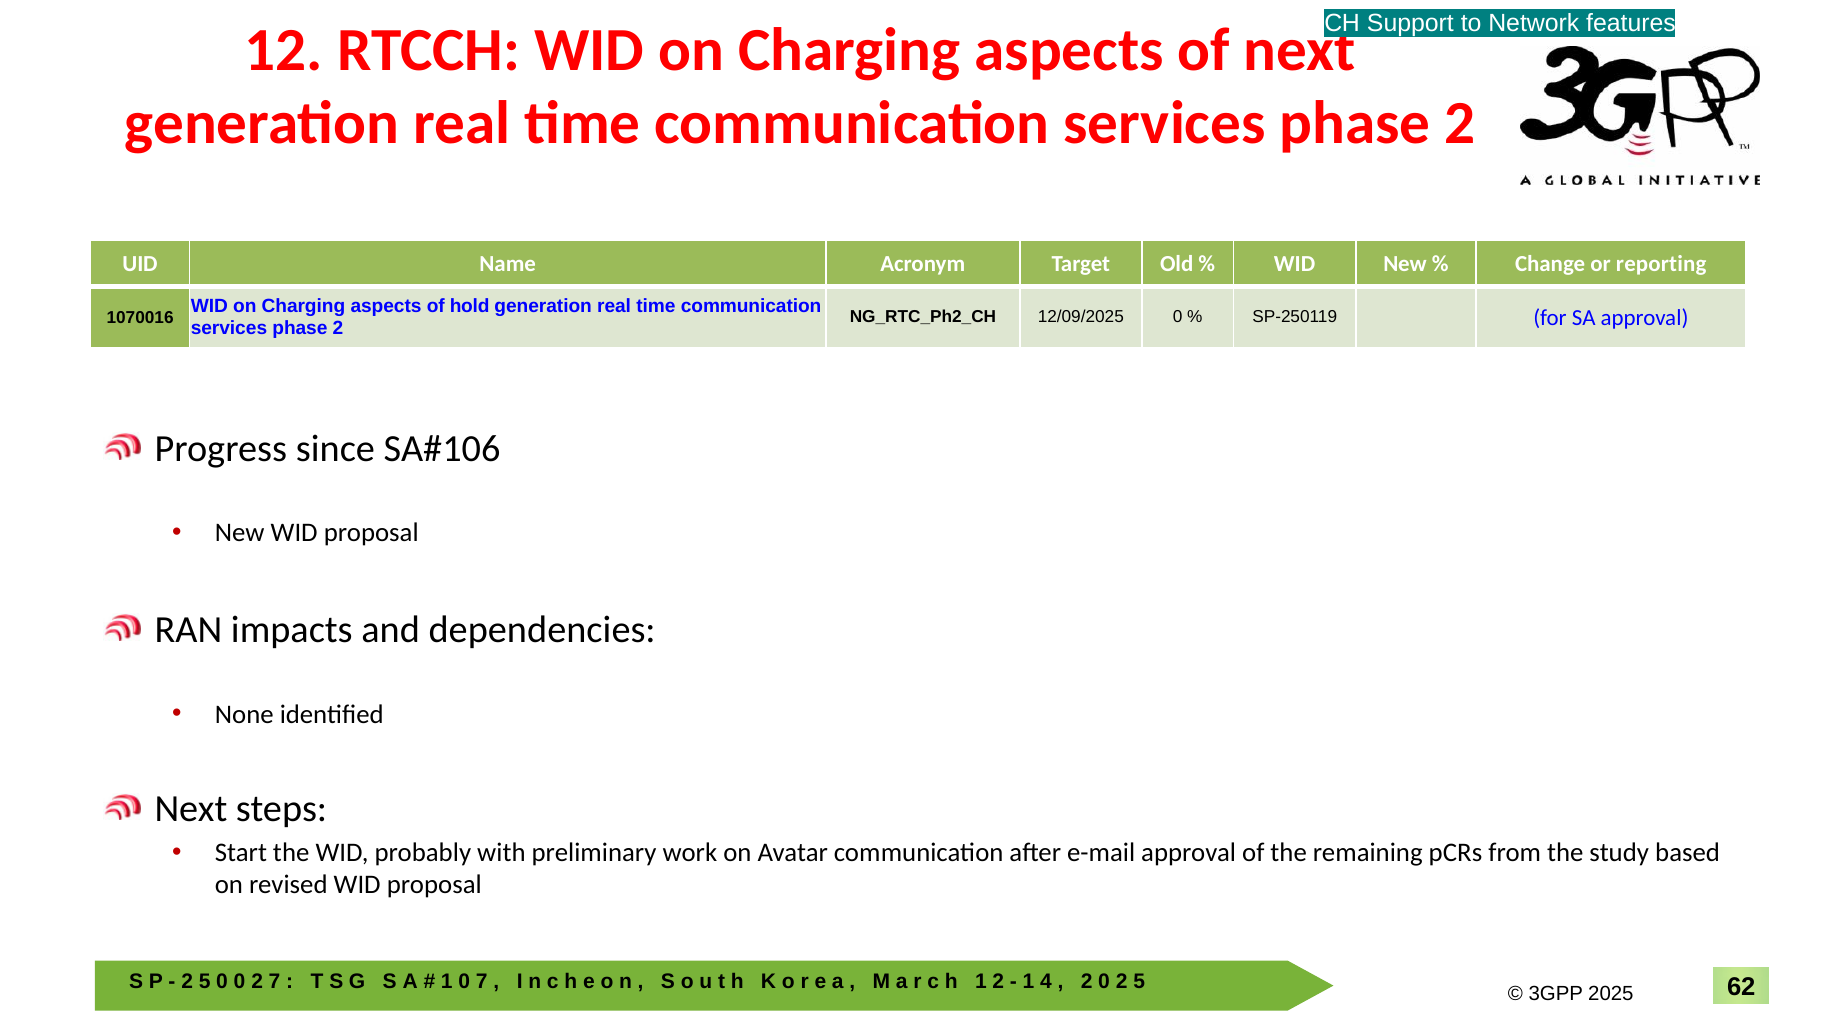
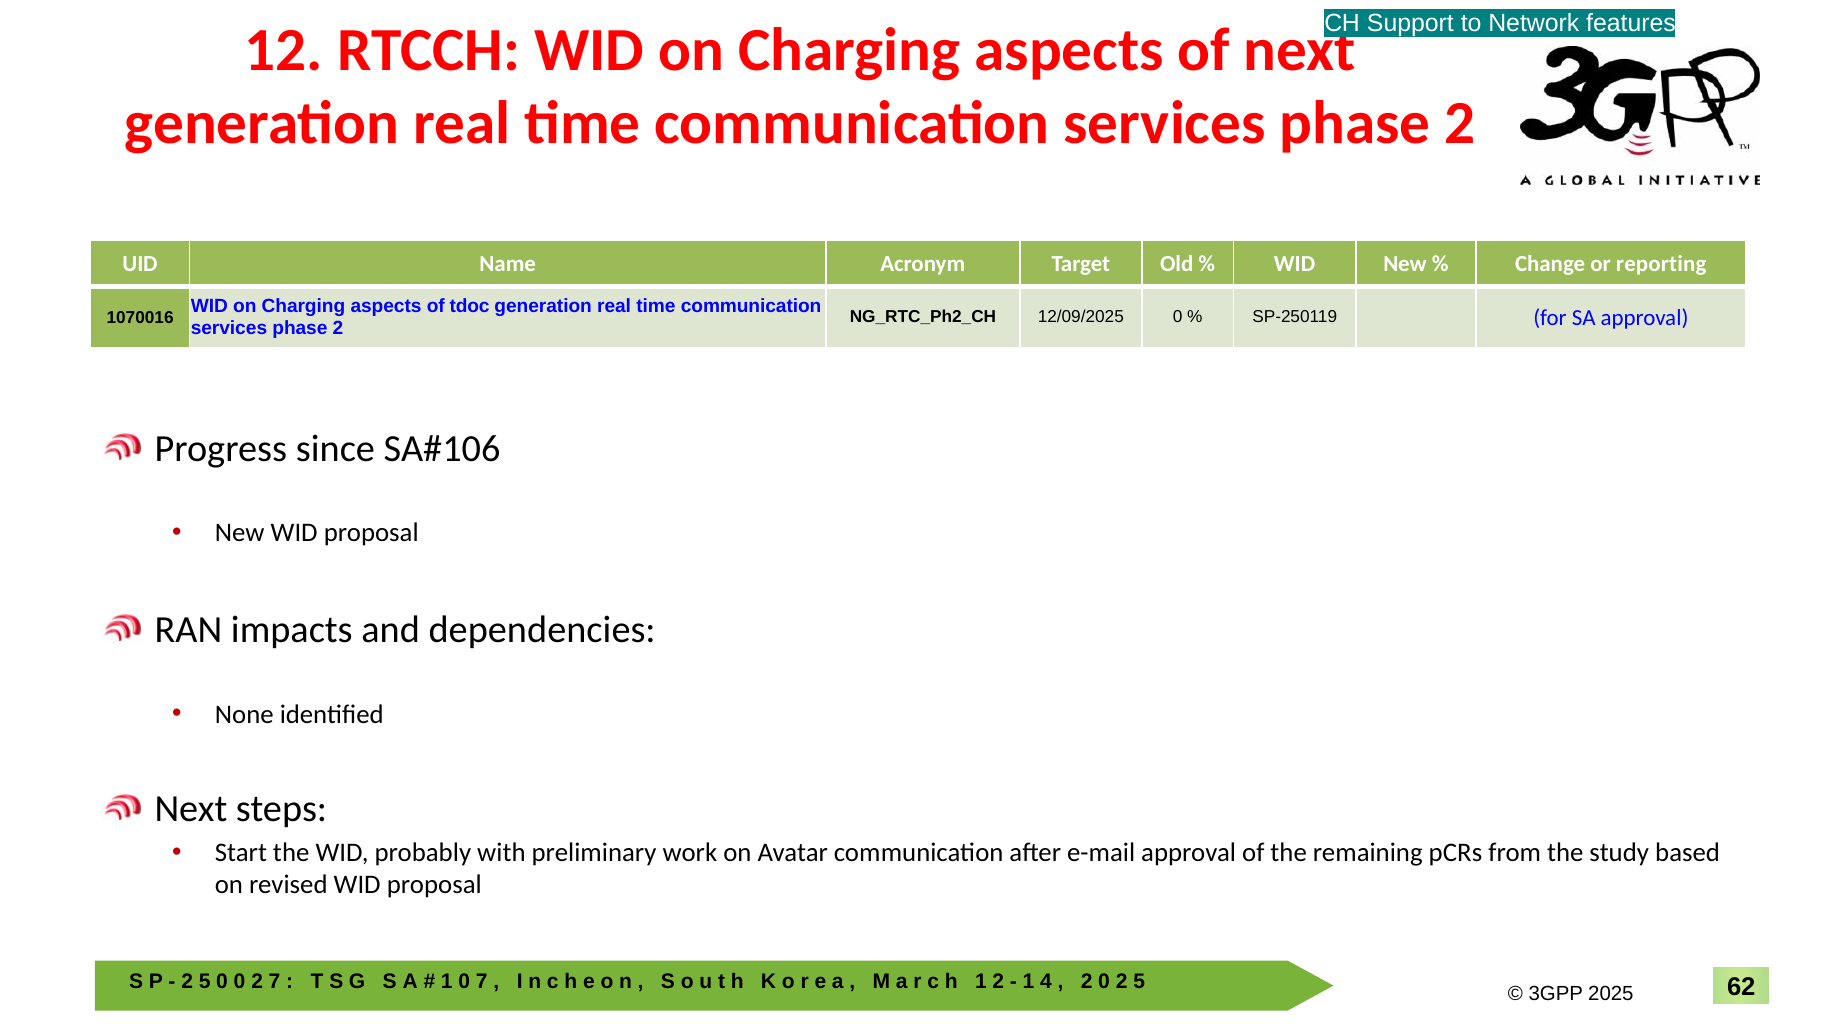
hold: hold -> tdoc
